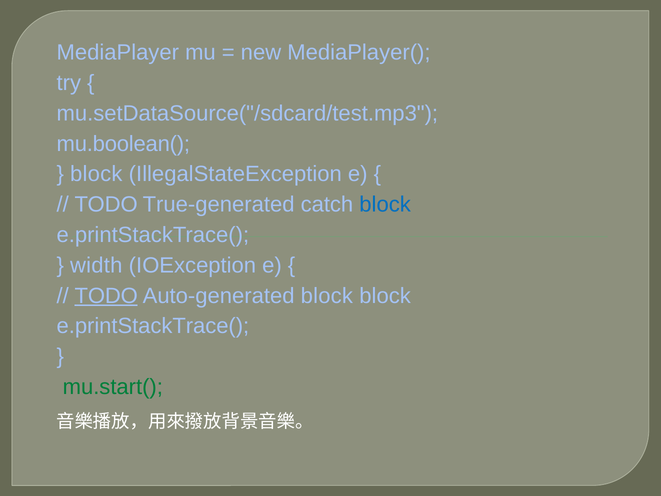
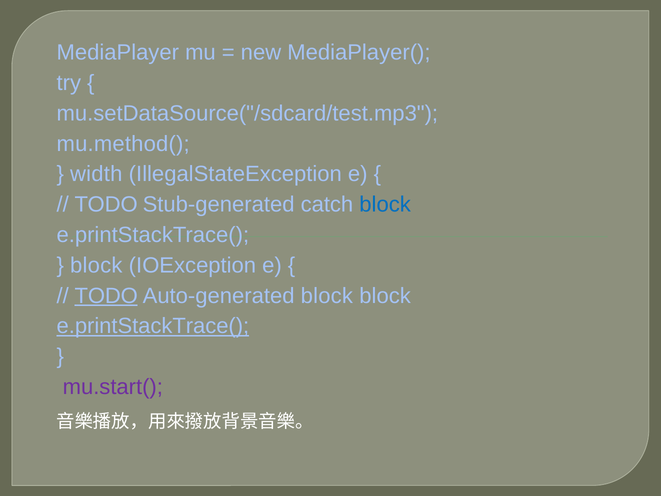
mu.boolean(: mu.boolean( -> mu.method(
block at (96, 174): block -> width
True-generated: True-generated -> Stub-generated
width at (96, 265): width -> block
e.printStackTrace( at (153, 326) underline: none -> present
mu.start( colour: green -> purple
